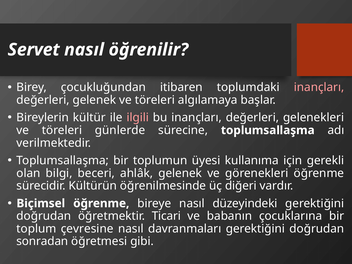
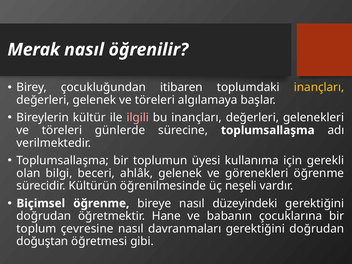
Servet: Servet -> Merak
inançları at (319, 87) colour: pink -> yellow
diğeri: diğeri -> neşeli
Ticari: Ticari -> Hane
sonradan: sonradan -> doğuştan
